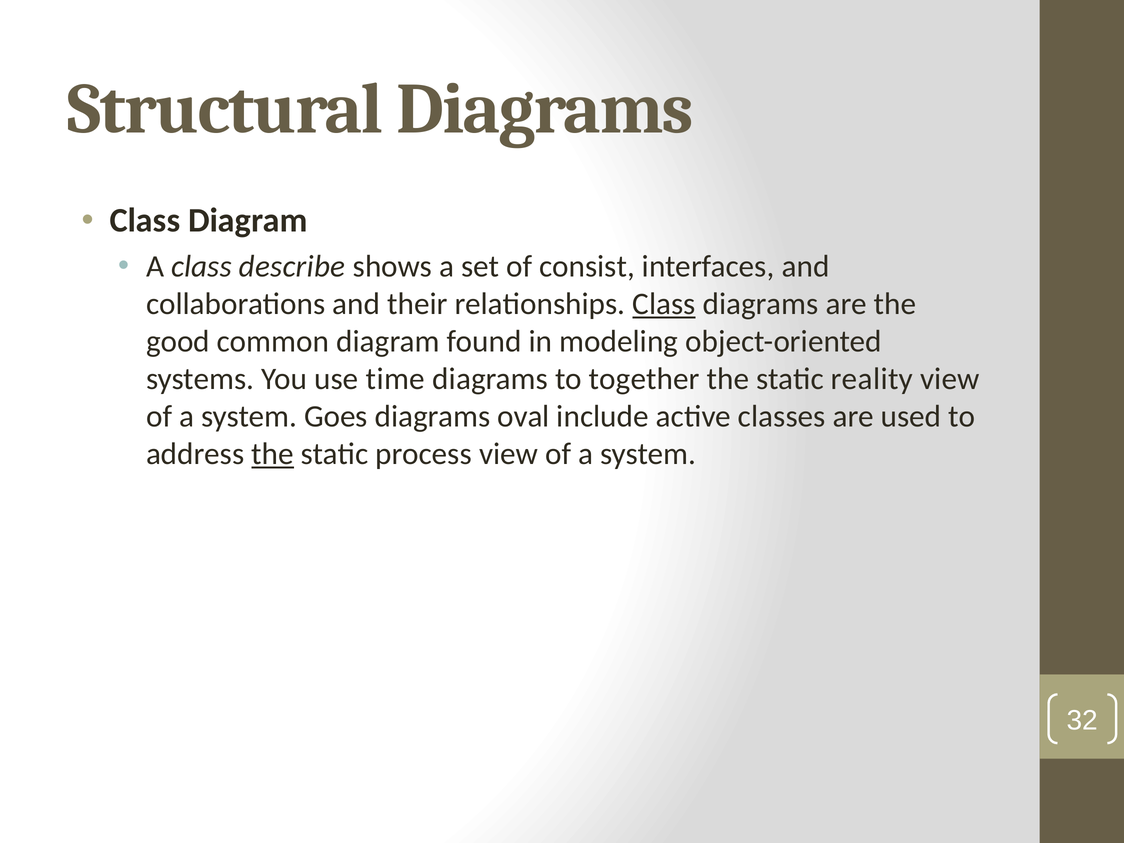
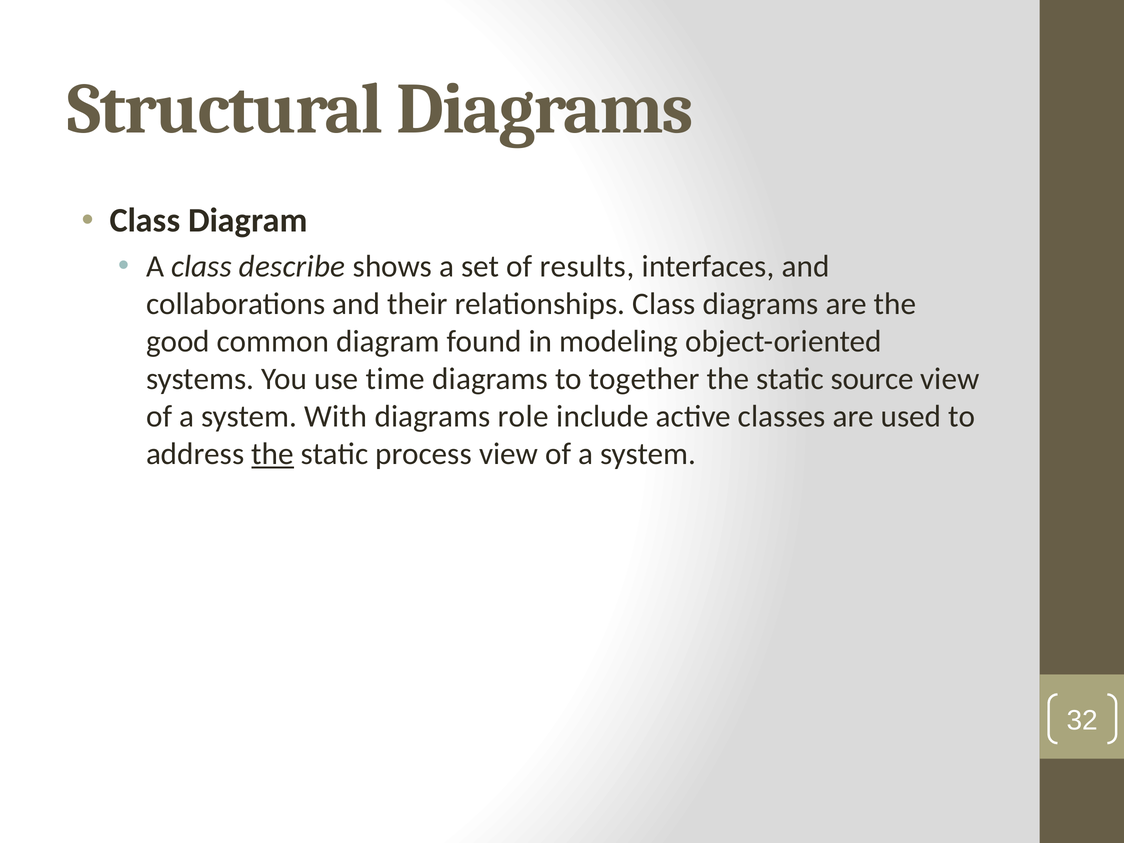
consist: consist -> results
Class at (664, 304) underline: present -> none
reality: reality -> source
Goes: Goes -> With
oval: oval -> role
